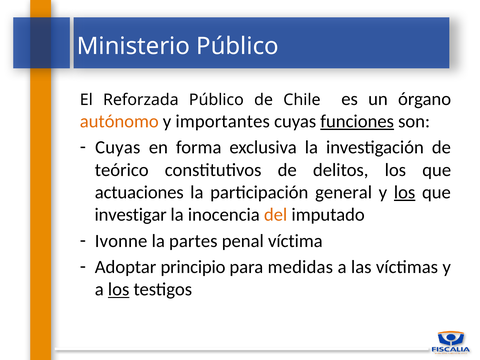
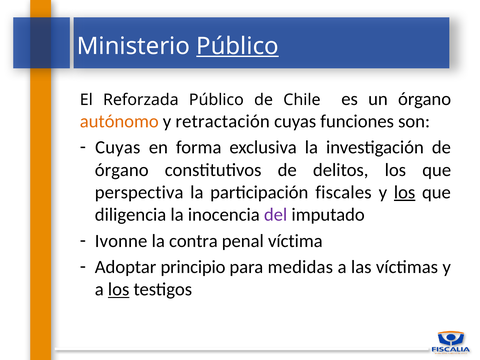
Público at (237, 46) underline: none -> present
importantes: importantes -> retractación
funciones underline: present -> none
teórico at (122, 170): teórico -> órgano
actuaciones: actuaciones -> perspectiva
general: general -> fiscales
investigar: investigar -> diligencia
del colour: orange -> purple
partes: partes -> contra
